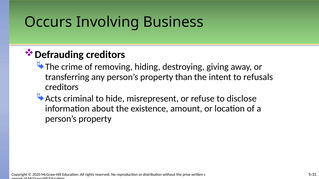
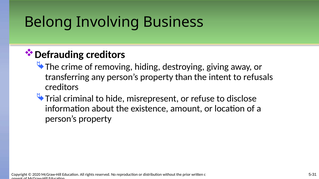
Occurs: Occurs -> Belong
Acts: Acts -> Trial
